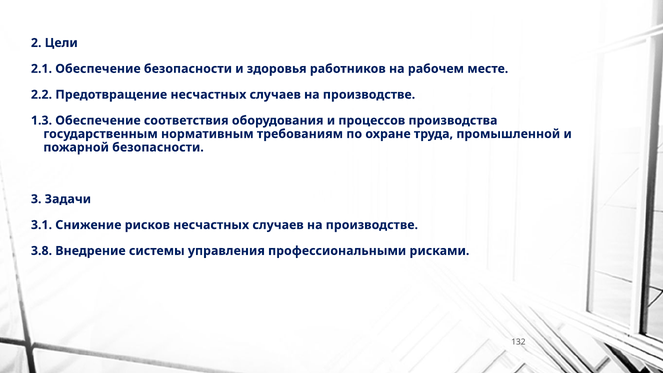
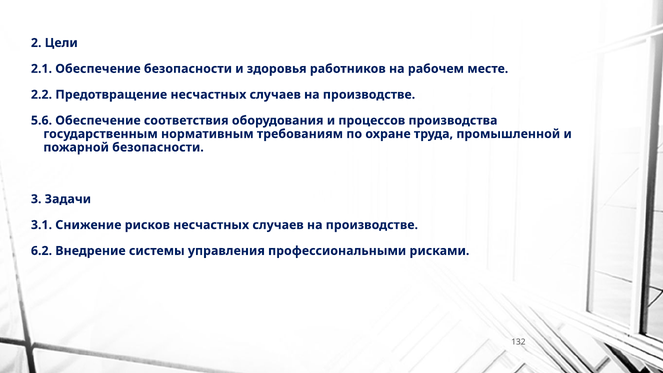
1.3: 1.3 -> 5.6
3.8: 3.8 -> 6.2
